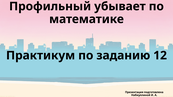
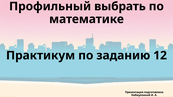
убывает: убывает -> выбрать
